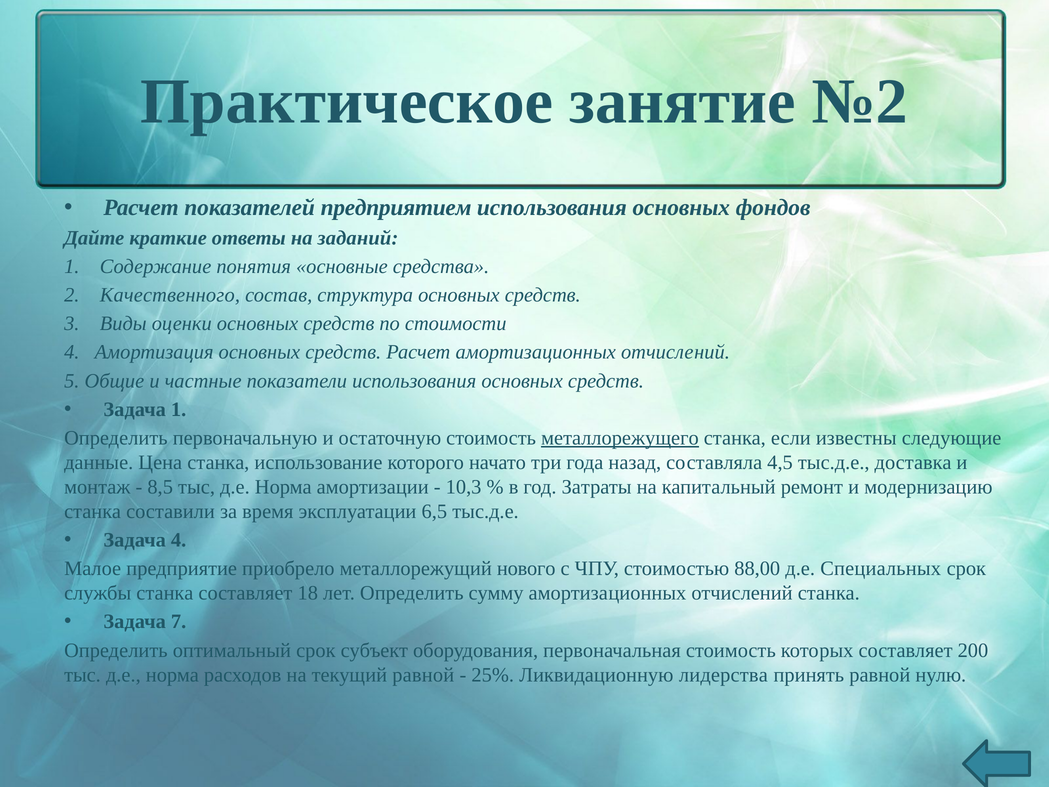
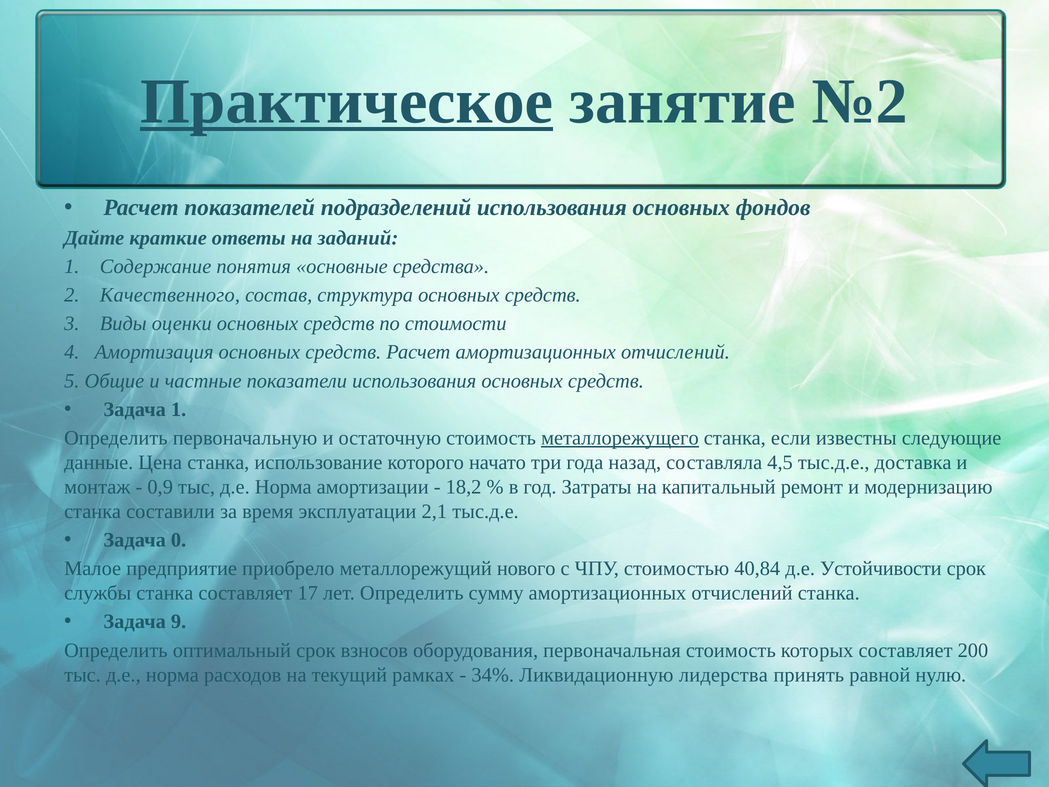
Практическое underline: none -> present
предприятием: предприятием -> подразделений
8,5: 8,5 -> 0,9
10,3: 10,3 -> 18,2
6,5: 6,5 -> 2,1
Задача 4: 4 -> 0
88,00: 88,00 -> 40,84
Специальных: Специальных -> Устойчивости
18: 18 -> 17
7: 7 -> 9
субъект: субъект -> взносов
текущий равной: равной -> рамках
25%: 25% -> 34%
